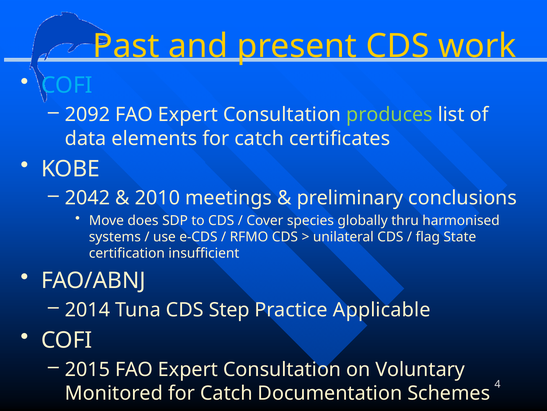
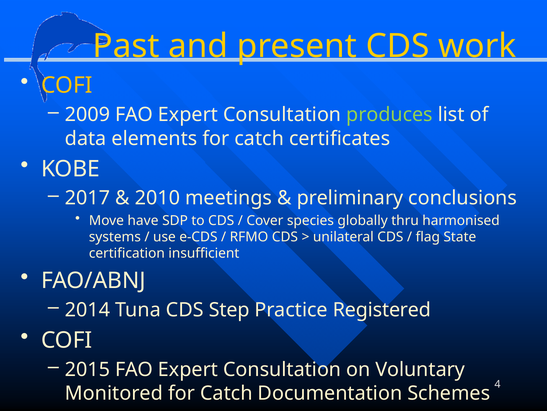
COFI at (67, 85) colour: light blue -> yellow
2092: 2092 -> 2009
2042: 2042 -> 2017
does: does -> have
Applicable: Applicable -> Registered
